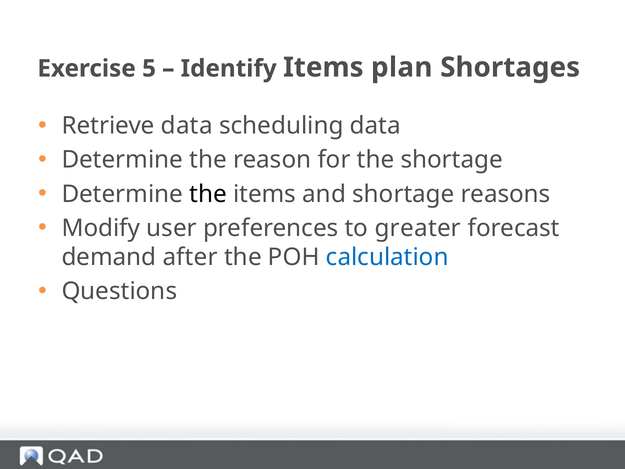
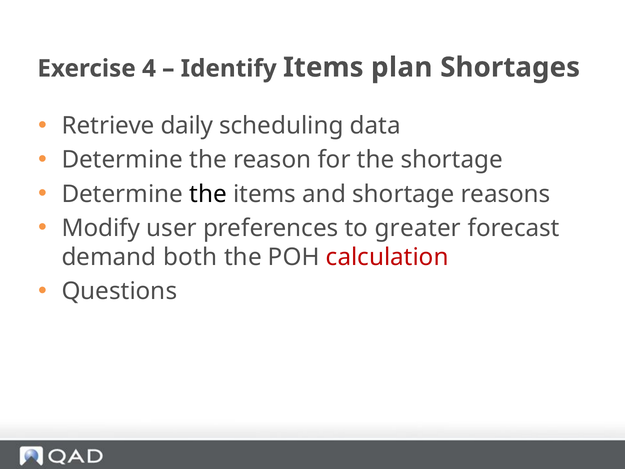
5: 5 -> 4
Retrieve data: data -> daily
after: after -> both
calculation colour: blue -> red
